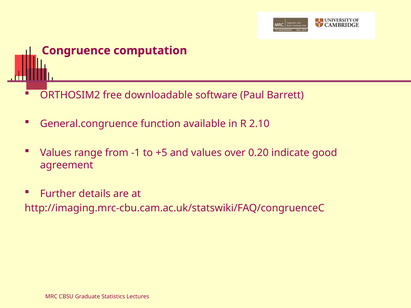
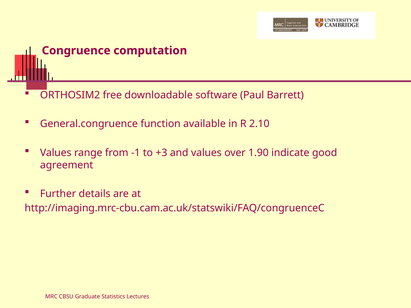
+5: +5 -> +3
0.20: 0.20 -> 1.90
